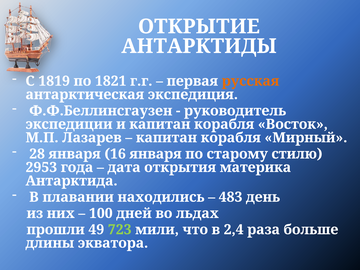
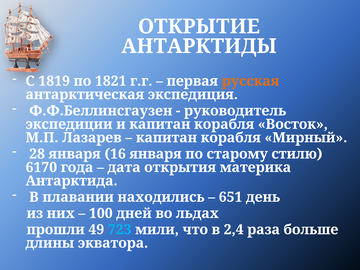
2953: 2953 -> 6170
483: 483 -> 651
723 colour: light green -> light blue
